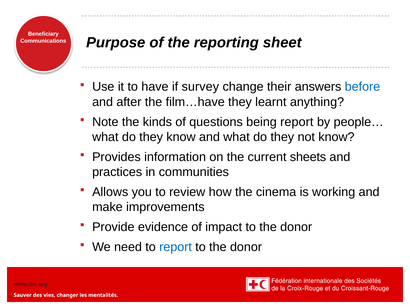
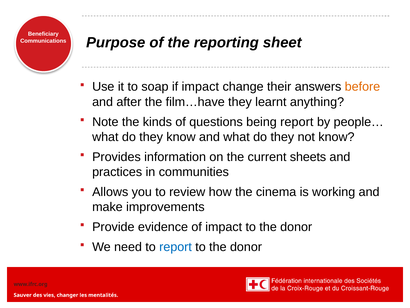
have: have -> soap
if survey: survey -> impact
before colour: blue -> orange
